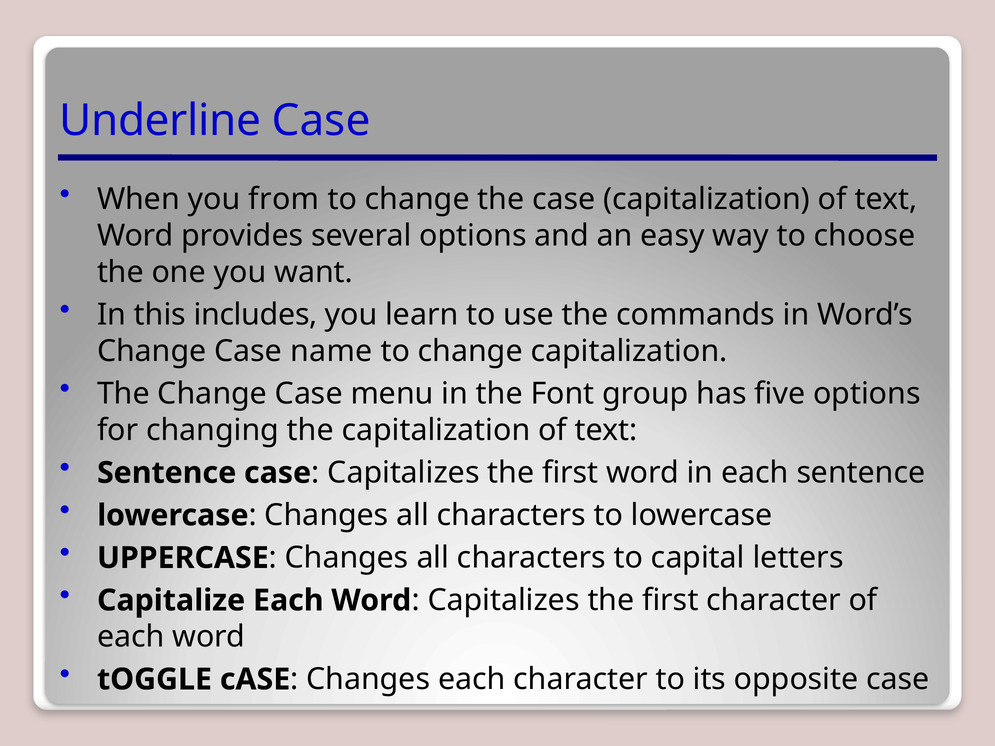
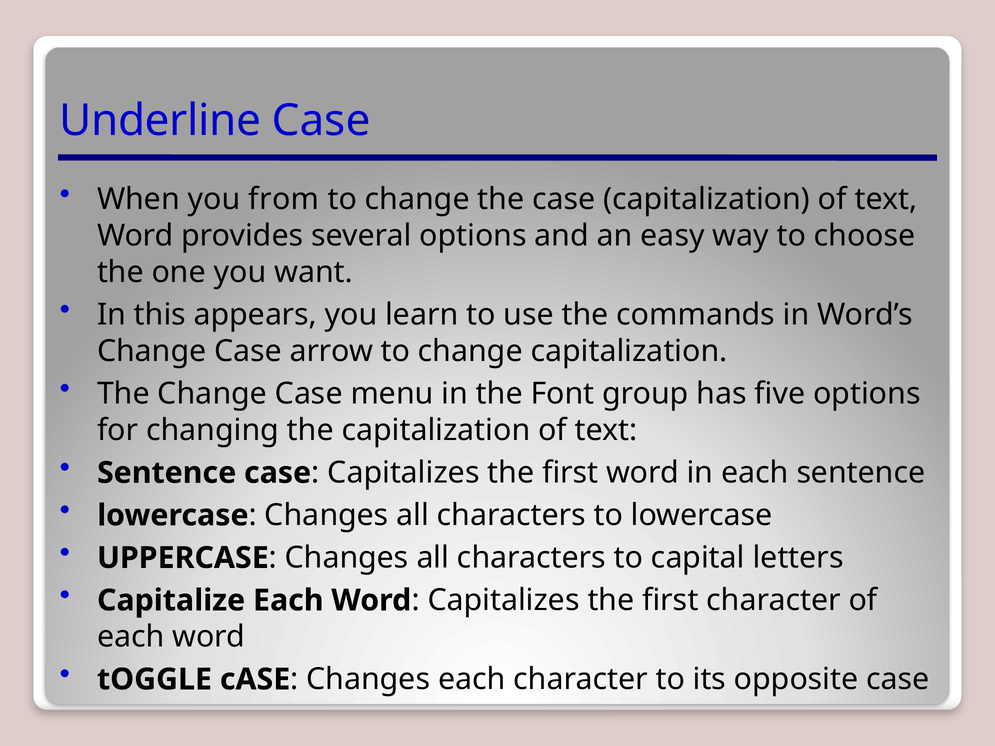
includes: includes -> appears
name: name -> arrow
